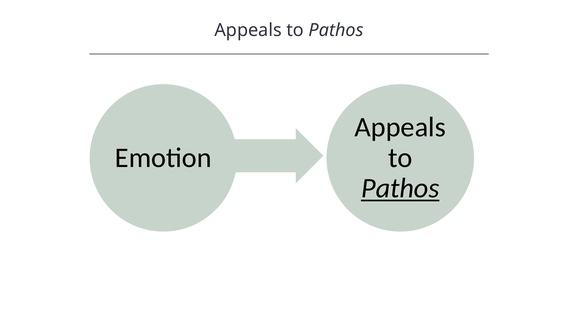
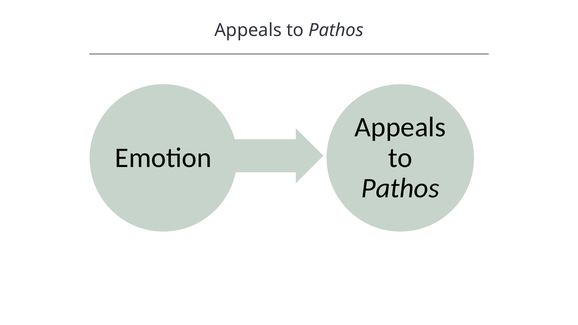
Pathos at (400, 188) underline: present -> none
